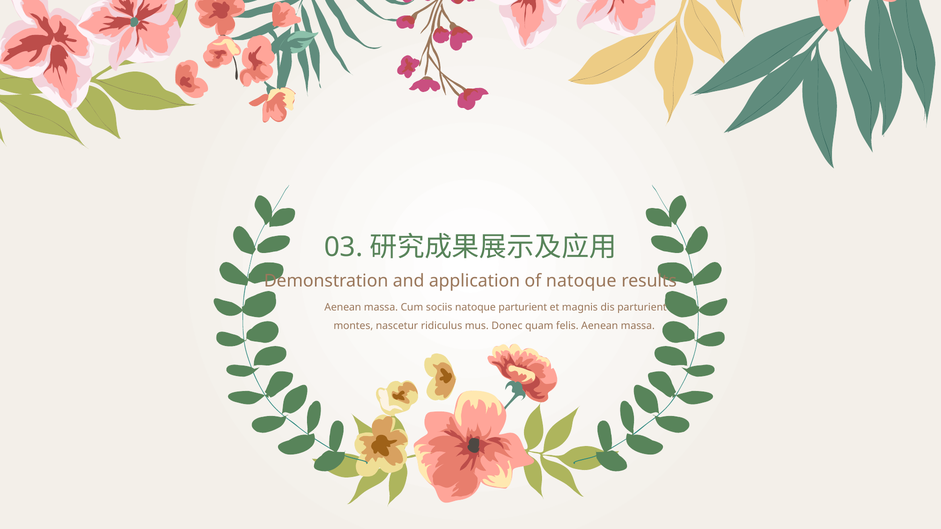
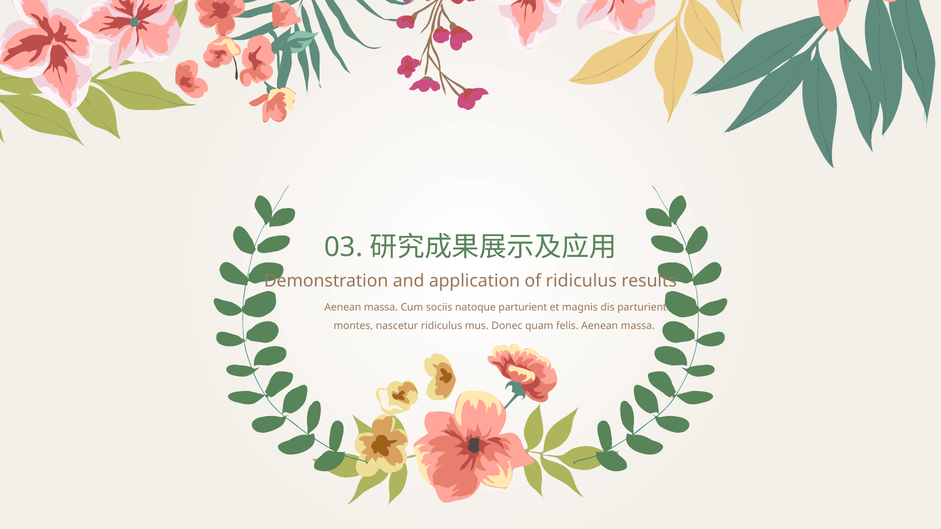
of natoque: natoque -> ridiculus
